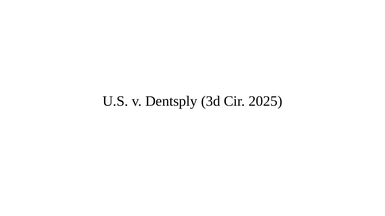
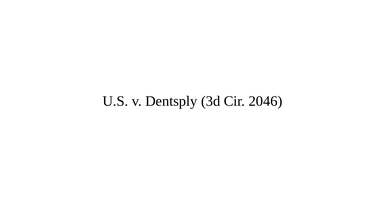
2025: 2025 -> 2046
